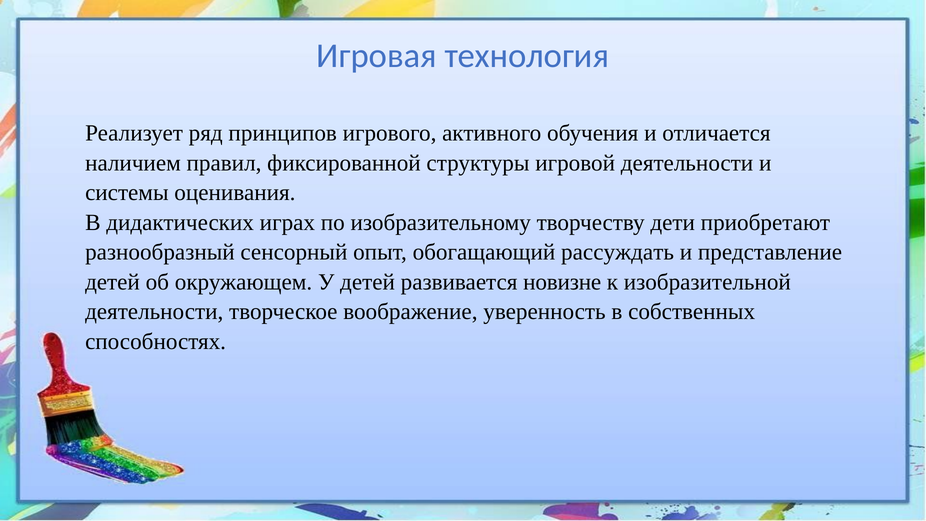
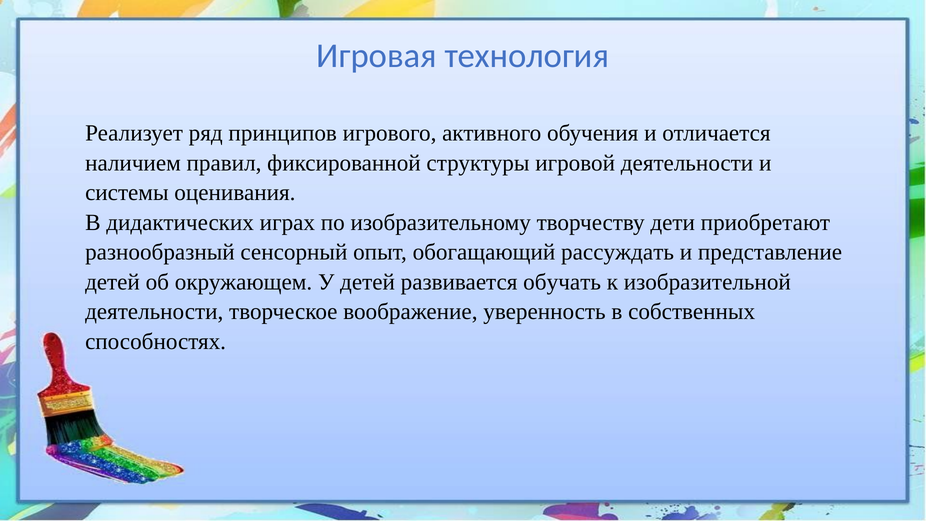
новизне: новизне -> обучать
